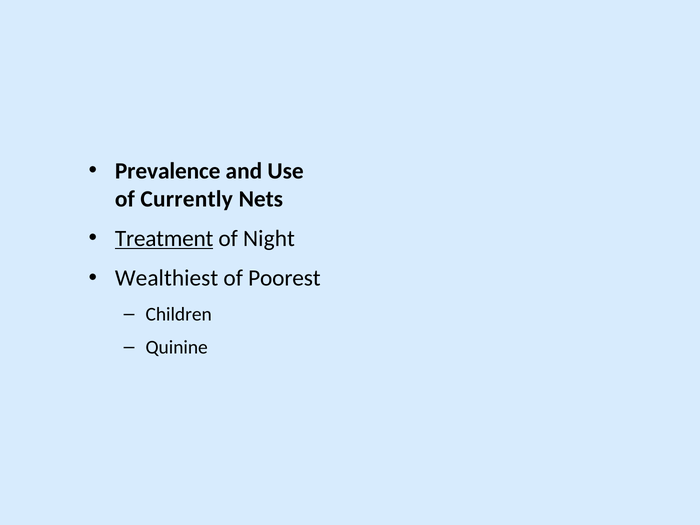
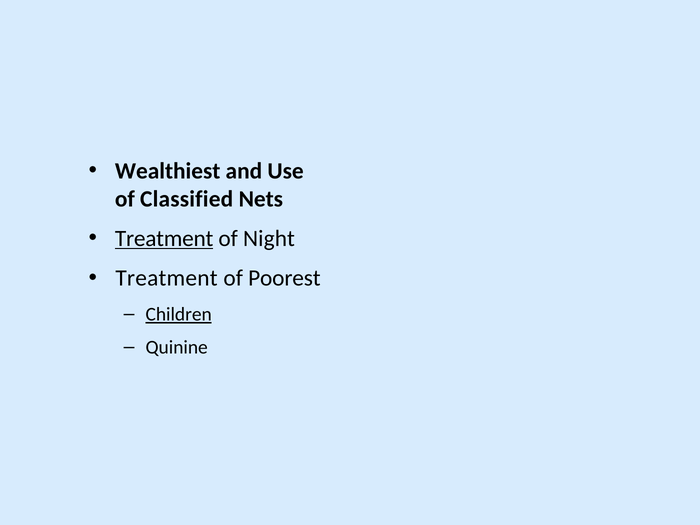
Prevalence: Prevalence -> Wealthiest
Currently: Currently -> Classified
Wealthiest at (167, 278): Wealthiest -> Treatment
Children underline: none -> present
